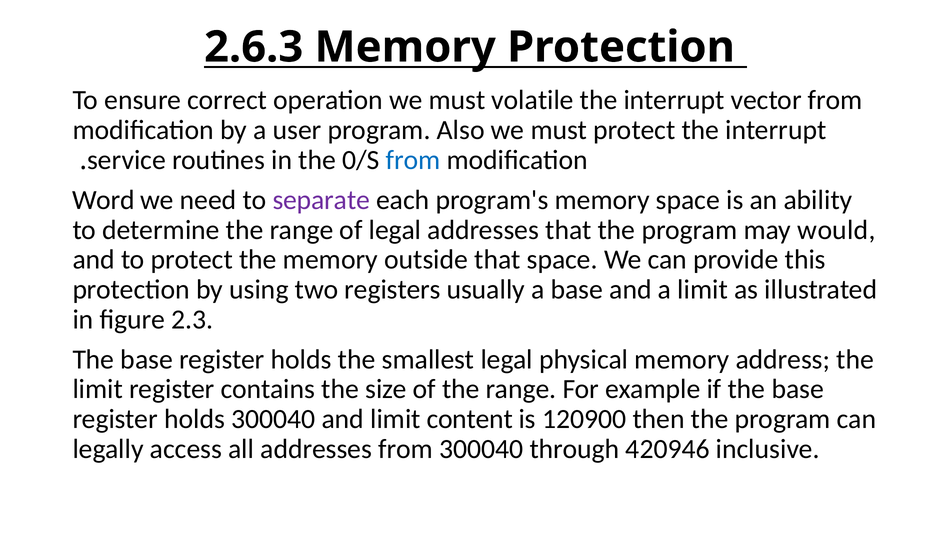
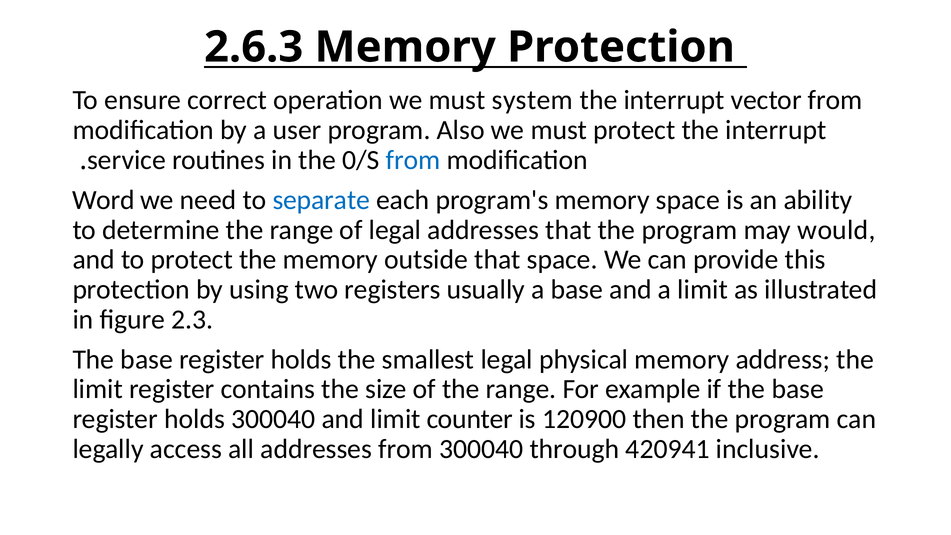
volatile: volatile -> system
separate colour: purple -> blue
content: content -> counter
420946: 420946 -> 420941
